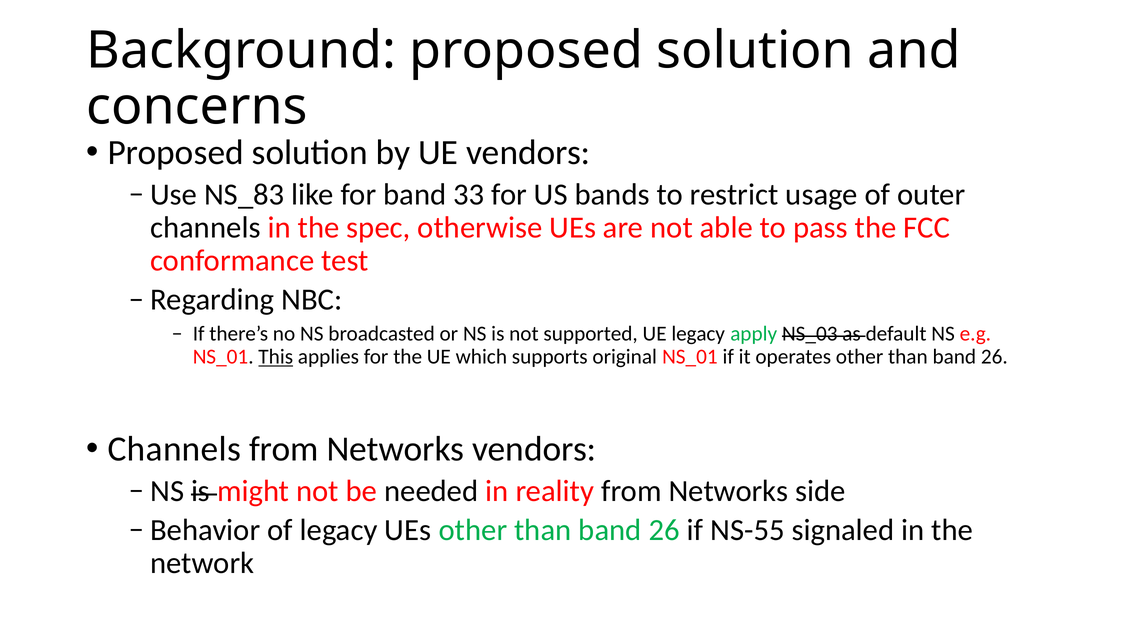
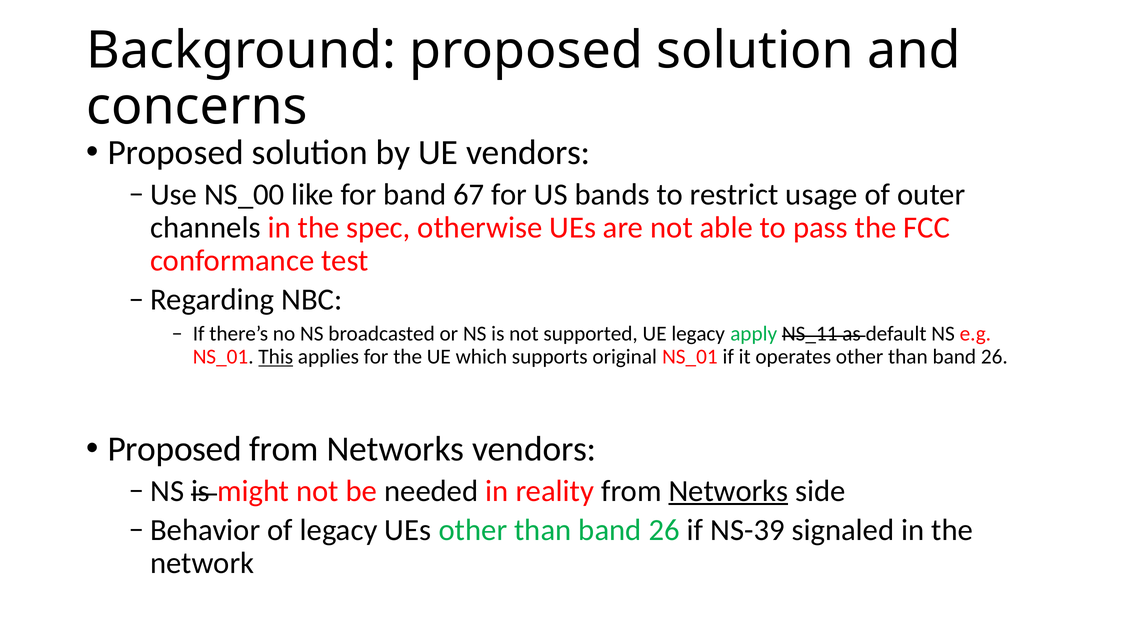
NS_83: NS_83 -> NS_00
33: 33 -> 67
NS_03: NS_03 -> NS_11
Channels at (174, 449): Channels -> Proposed
Networks at (728, 491) underline: none -> present
NS-55: NS-55 -> NS-39
